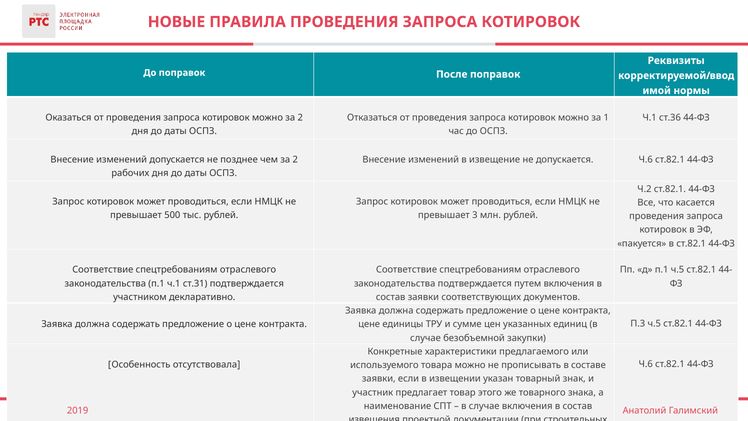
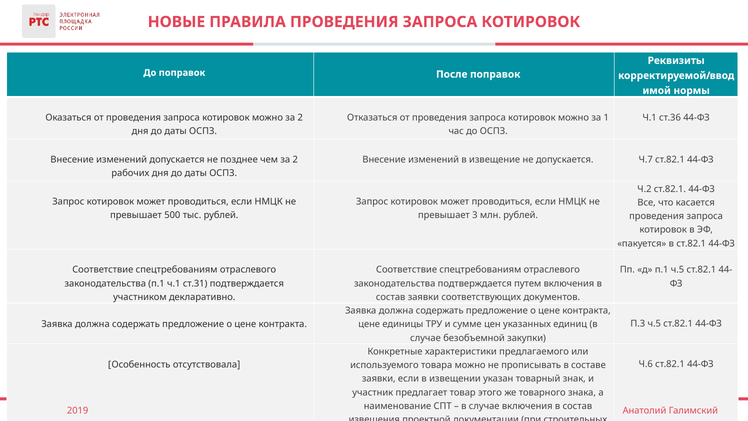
допускается Ч.6: Ч.6 -> Ч.7
